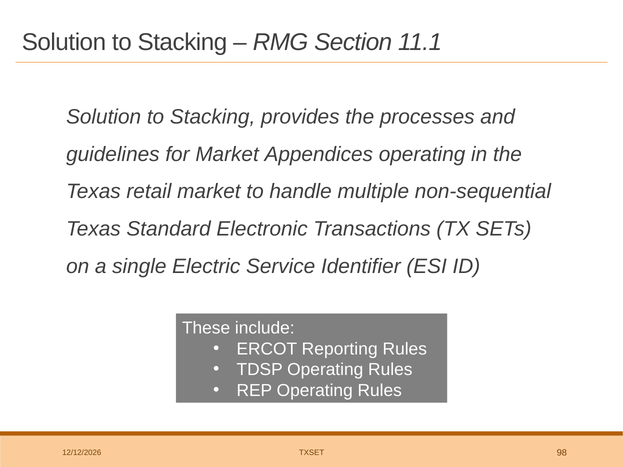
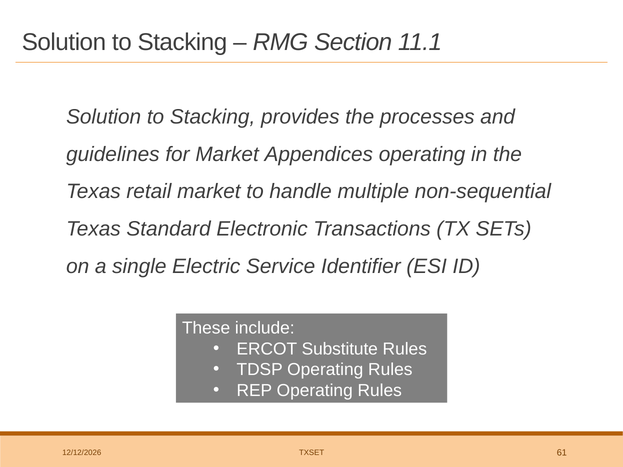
Reporting: Reporting -> Substitute
98: 98 -> 61
